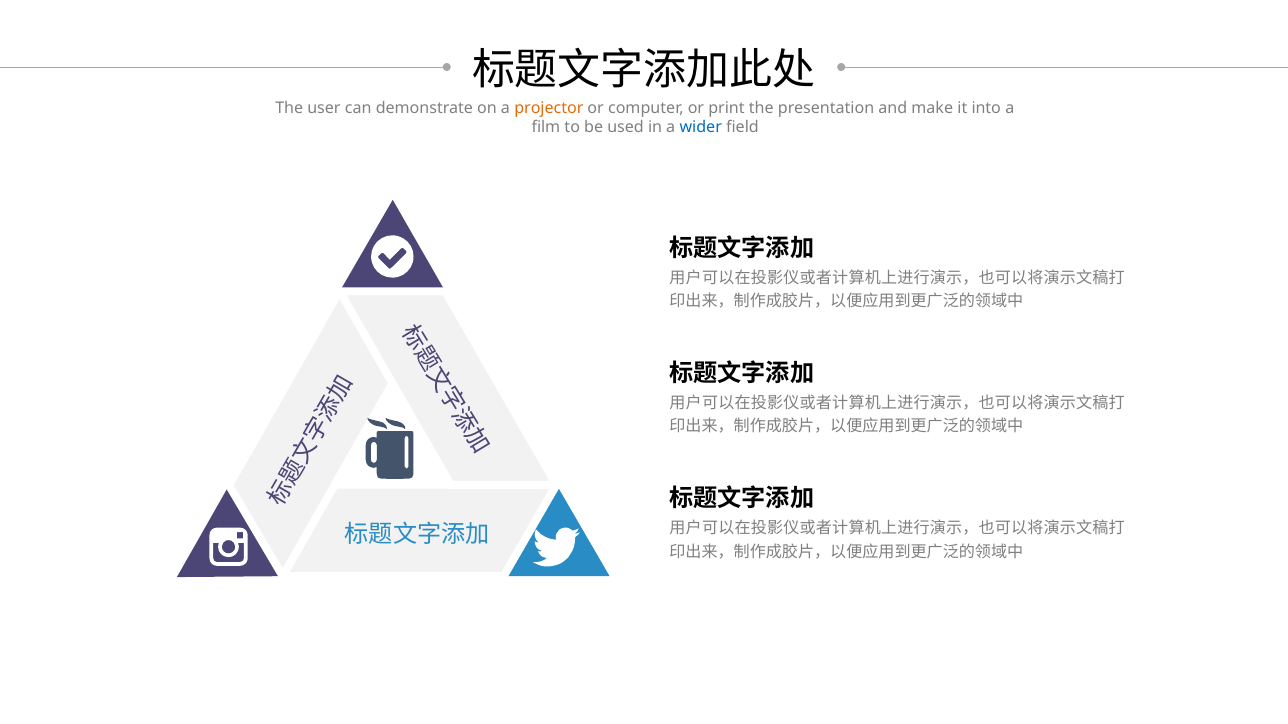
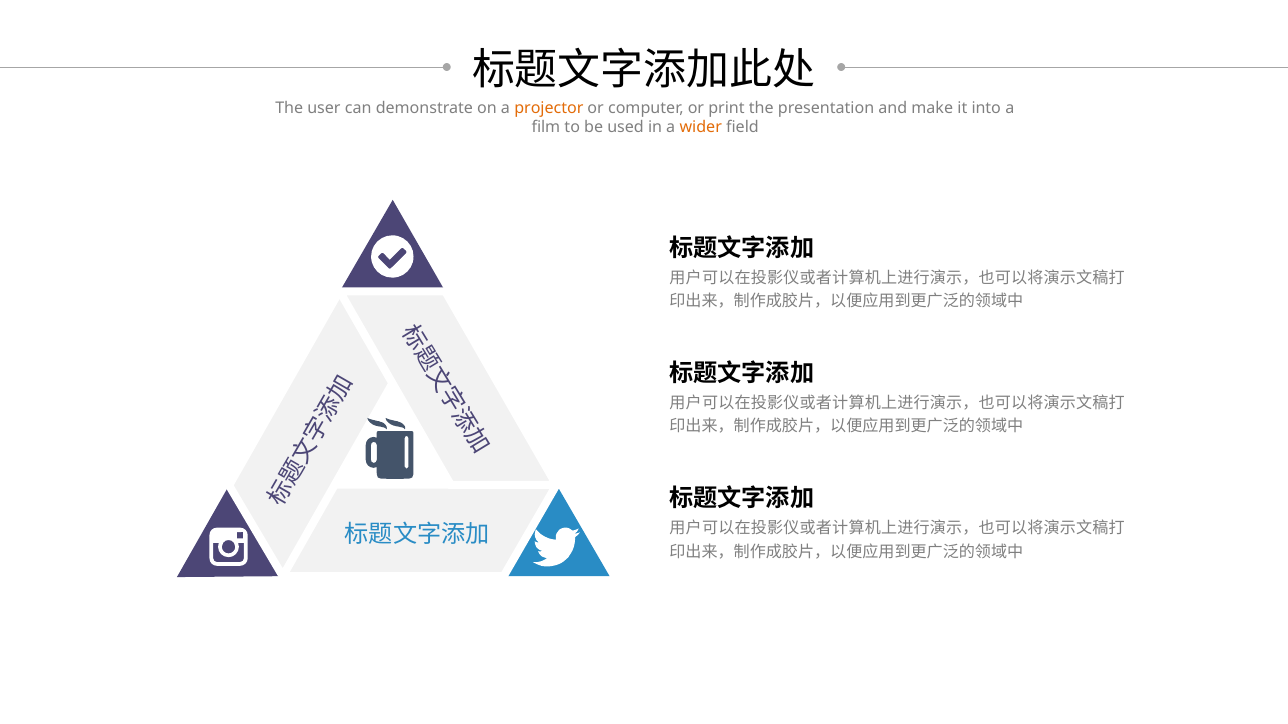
wider colour: blue -> orange
